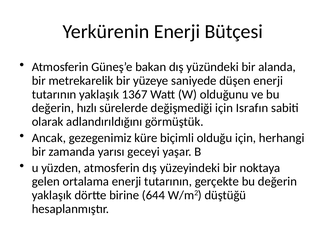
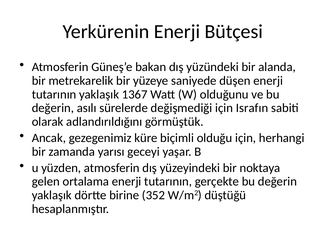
hızlı: hızlı -> asılı
644: 644 -> 352
